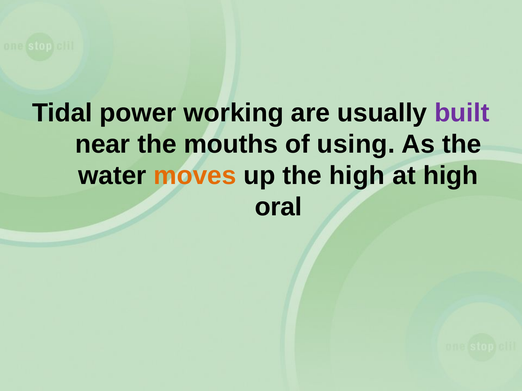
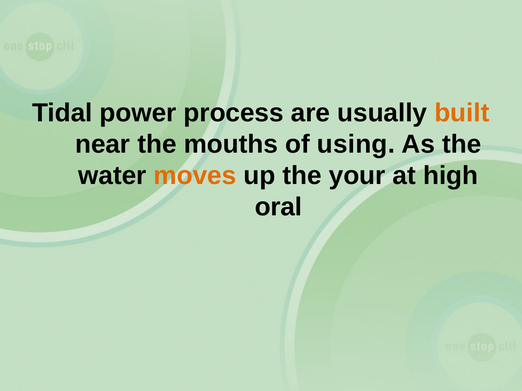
working: working -> process
built colour: purple -> orange
the high: high -> your
